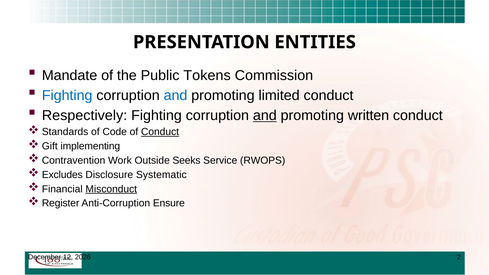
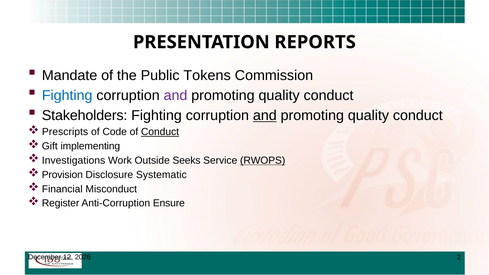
ENTITIES: ENTITIES -> REPORTS
and at (176, 96) colour: blue -> purple
limited at (279, 96): limited -> quality
Respectively: Respectively -> Stakeholders
written at (369, 116): written -> quality
Standards: Standards -> Prescripts
Contravention: Contravention -> Investigations
RWOPS underline: none -> present
Excludes: Excludes -> Provision
Misconduct underline: present -> none
